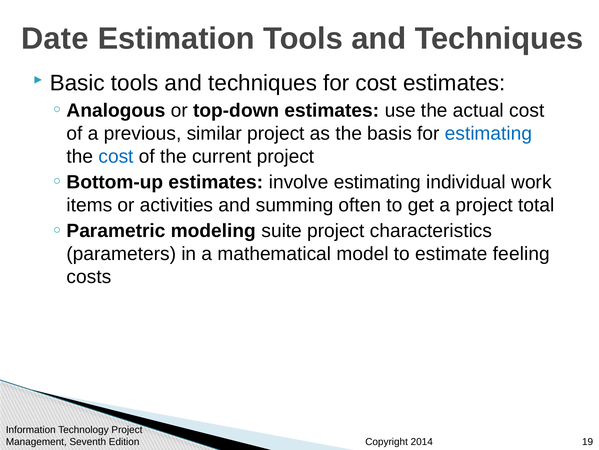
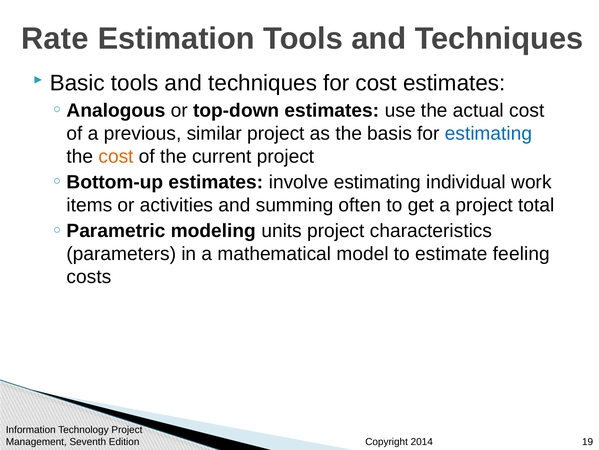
Date: Date -> Rate
cost at (116, 156) colour: blue -> orange
suite: suite -> units
